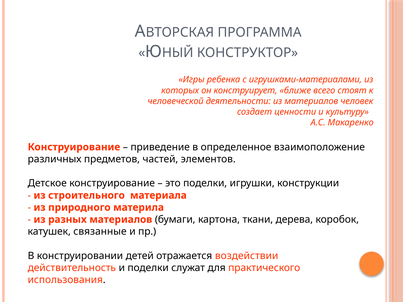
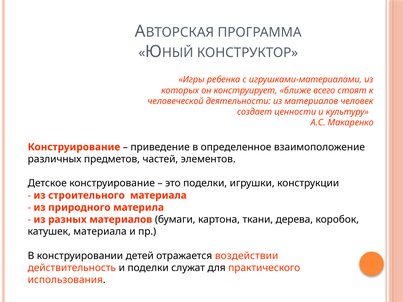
катушек связанные: связанные -> материала
